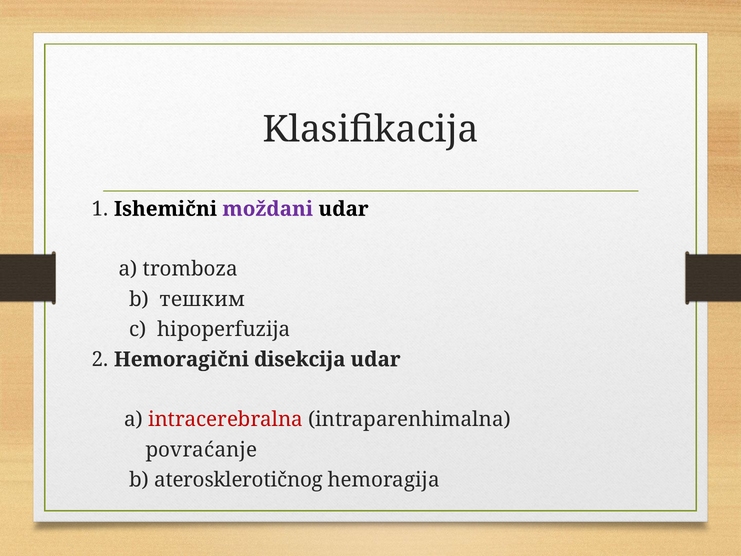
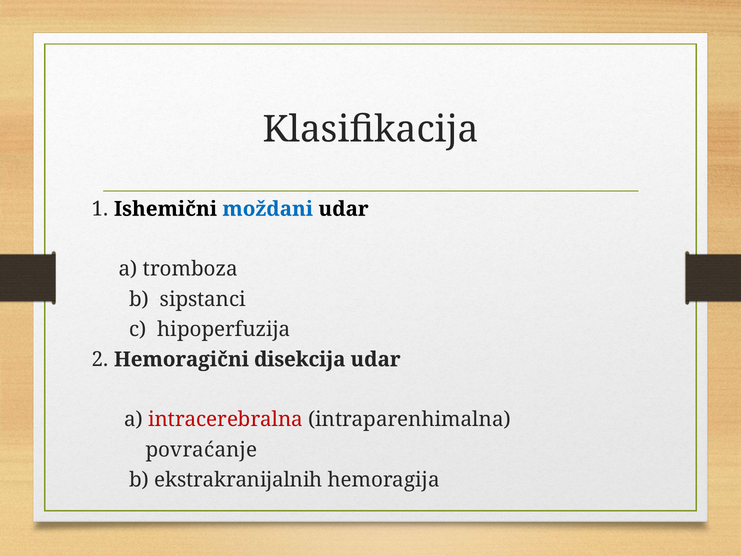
moždani colour: purple -> blue
тешким: тешким -> sipstanci
aterosklerotičnog: aterosklerotičnog -> ekstrakranijalnih
